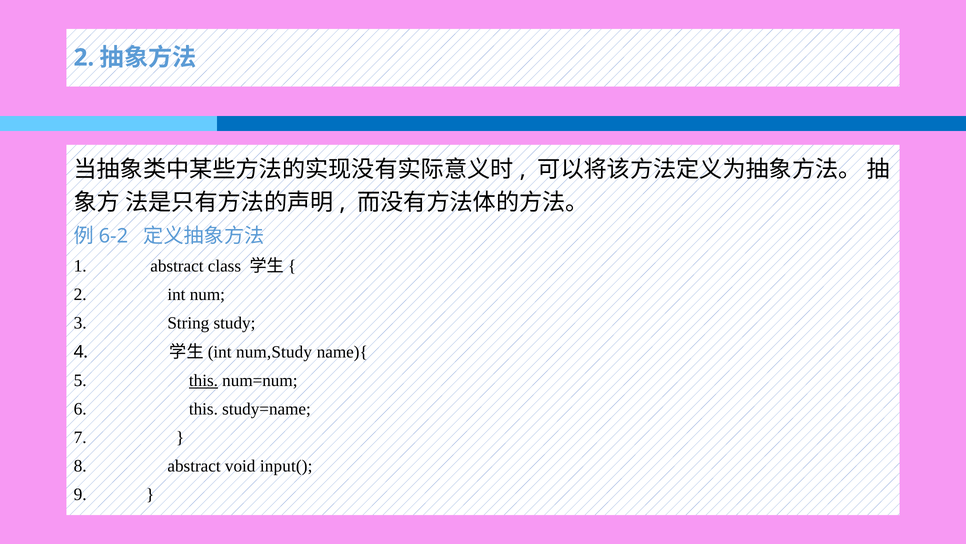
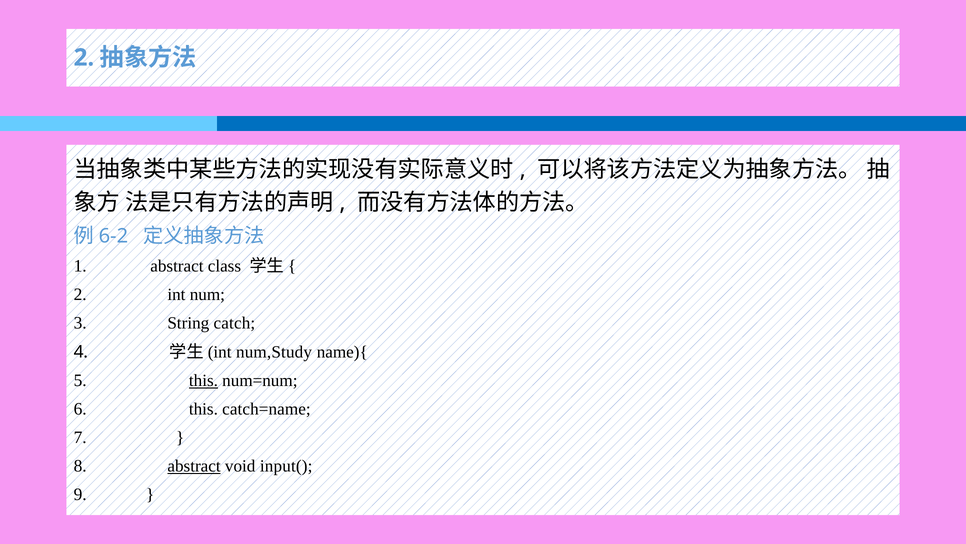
study: study -> catch
study=name: study=name -> catch=name
abstract at (194, 466) underline: none -> present
